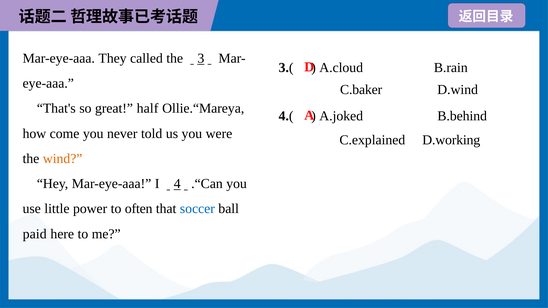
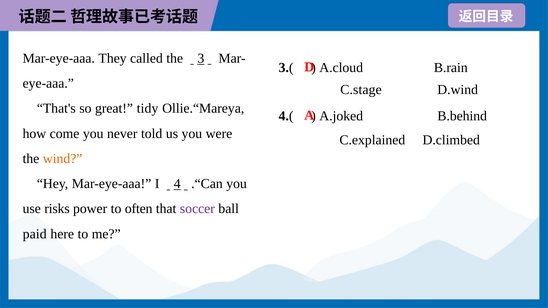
C.baker: C.baker -> C.stage
half: half -> tidy
D.working: D.working -> D.climbed
little: little -> risks
soccer colour: blue -> purple
